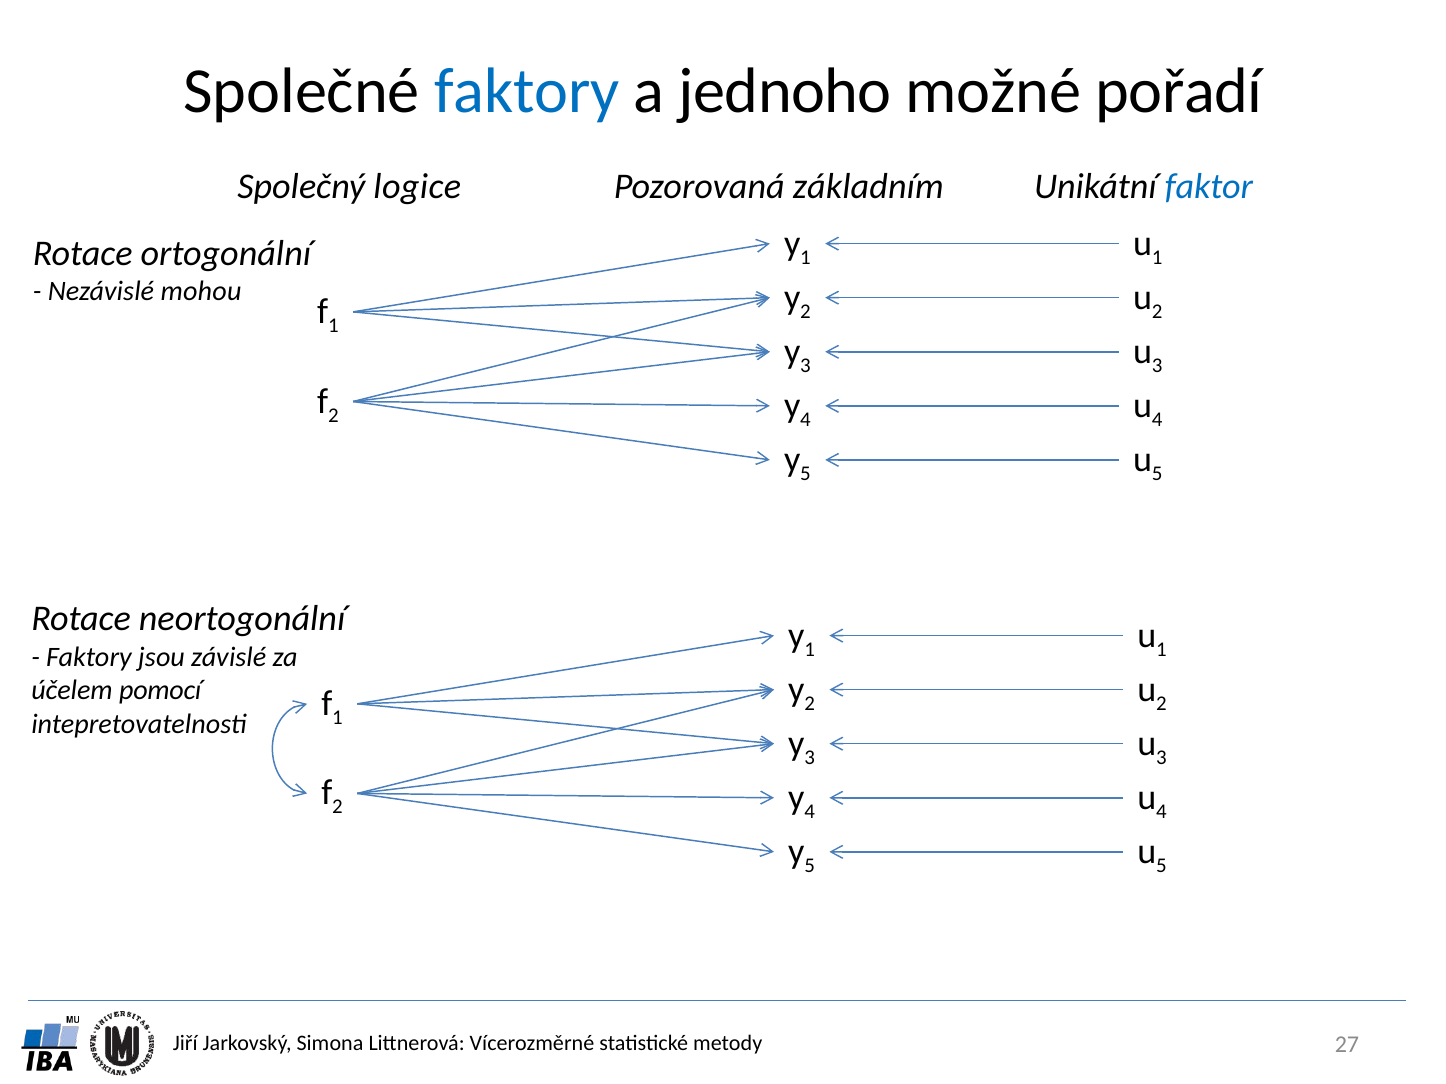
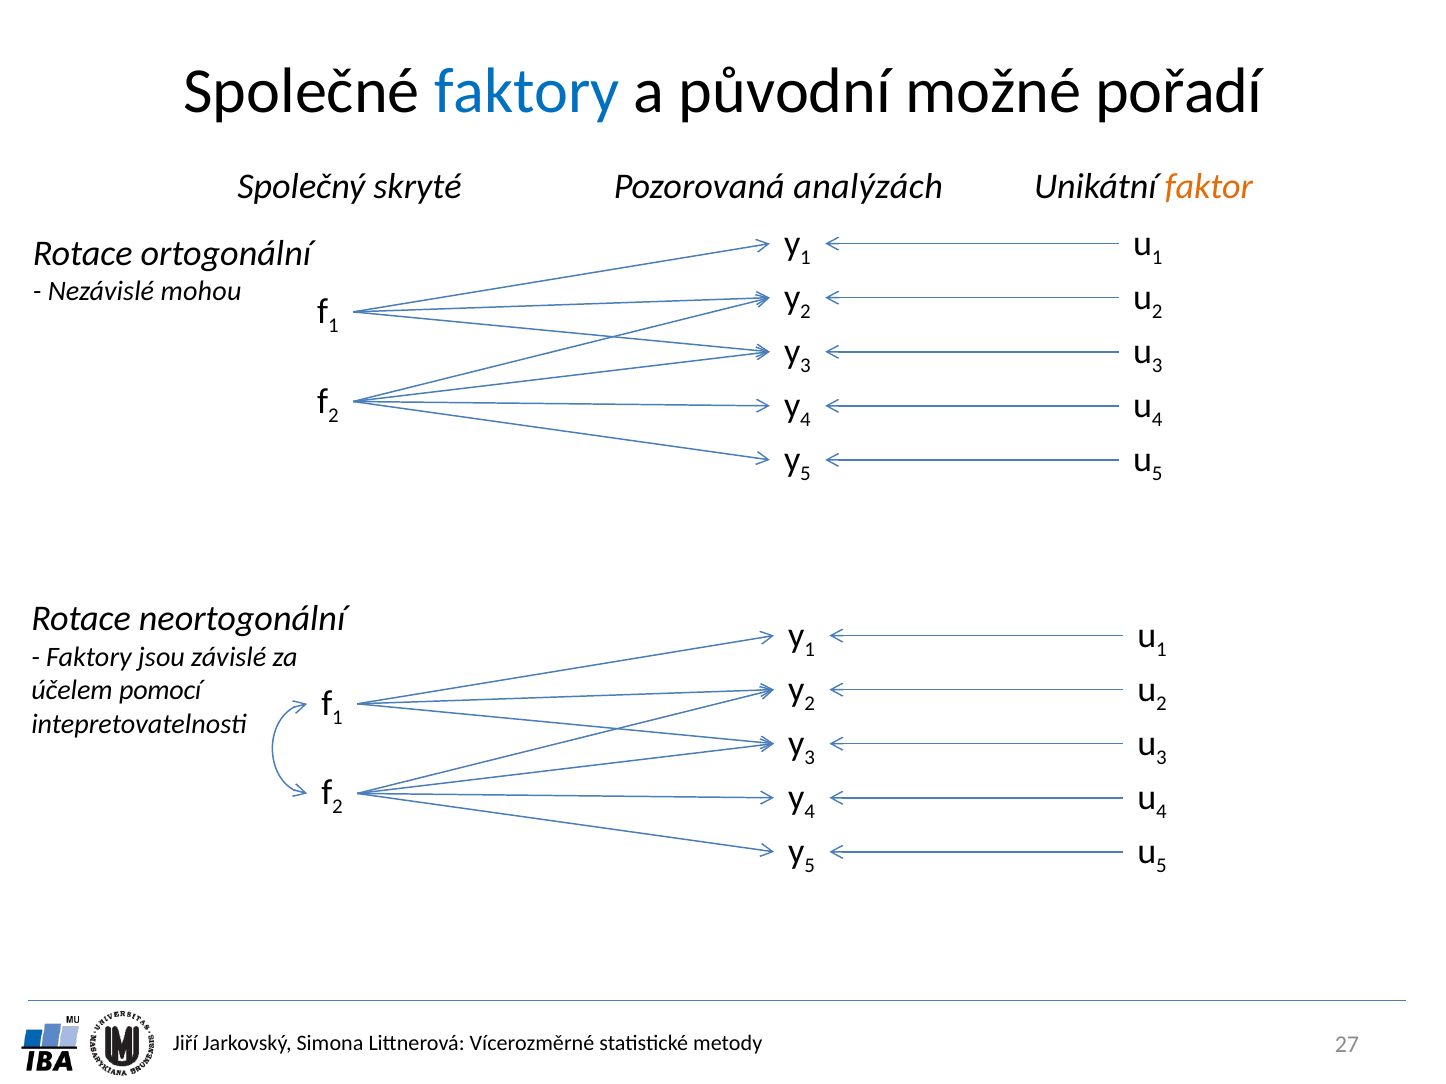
jednoho: jednoho -> původní
logice: logice -> skryté
základním: základním -> analýzách
faktor colour: blue -> orange
